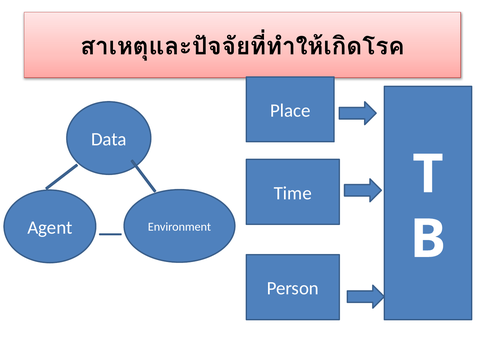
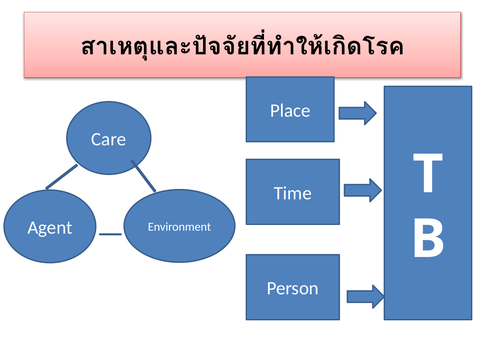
Data: Data -> Care
